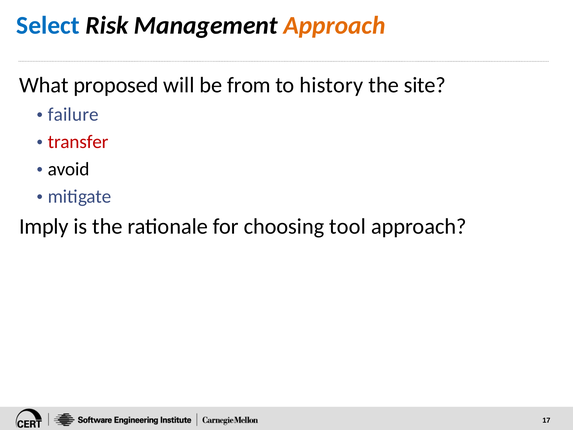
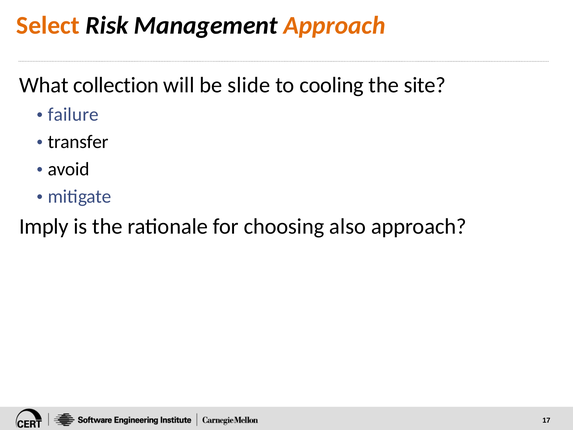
Select colour: blue -> orange
proposed: proposed -> collection
from: from -> slide
history: history -> cooling
transfer colour: red -> black
tool: tool -> also
